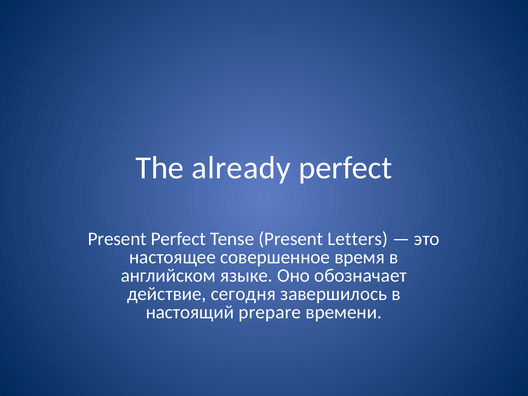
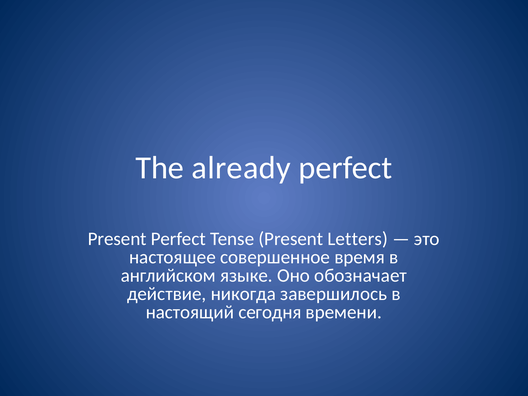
сегодня: сегодня -> никогда
prepare: prepare -> сегодня
